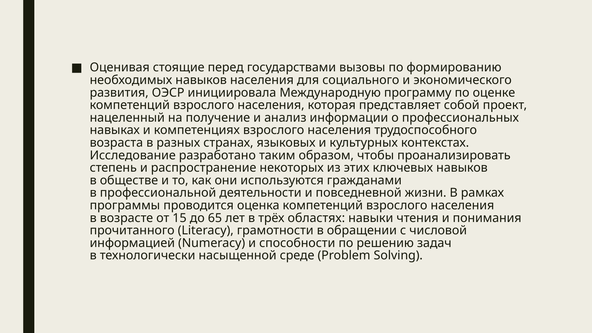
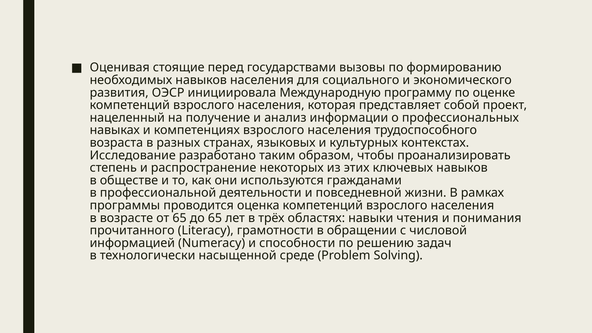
от 15: 15 -> 65
